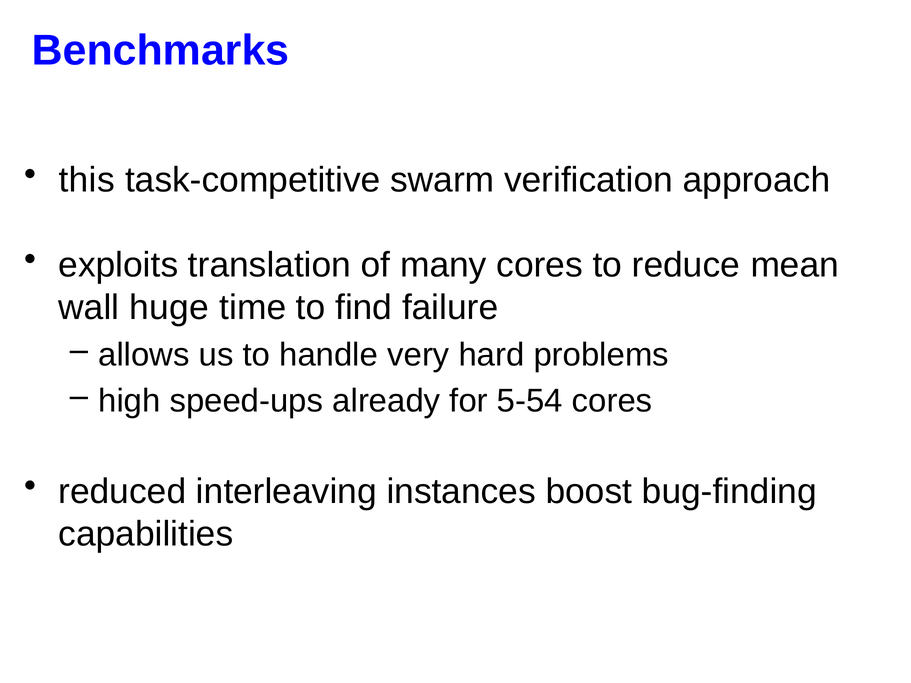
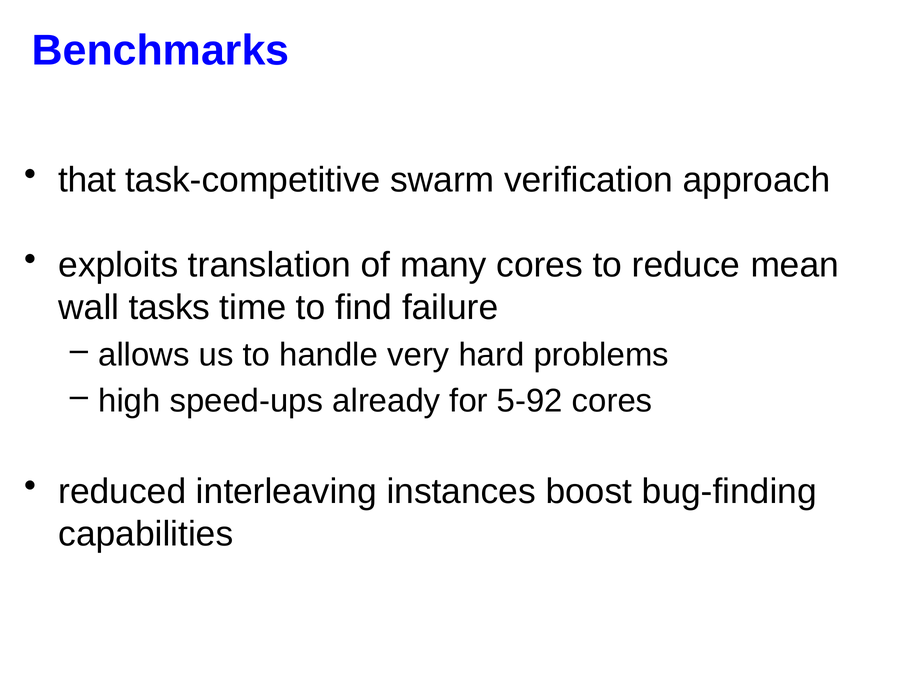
this: this -> that
huge: huge -> tasks
5-54: 5-54 -> 5-92
